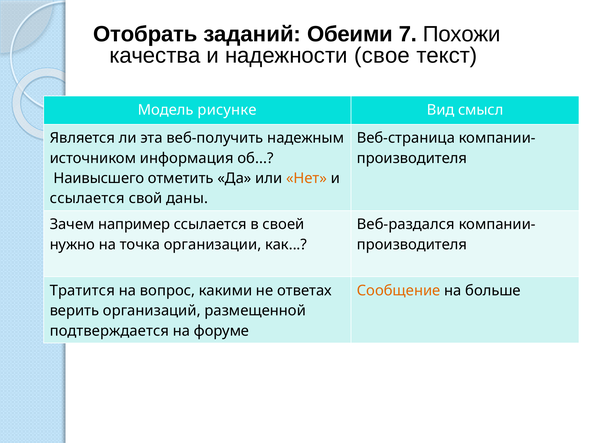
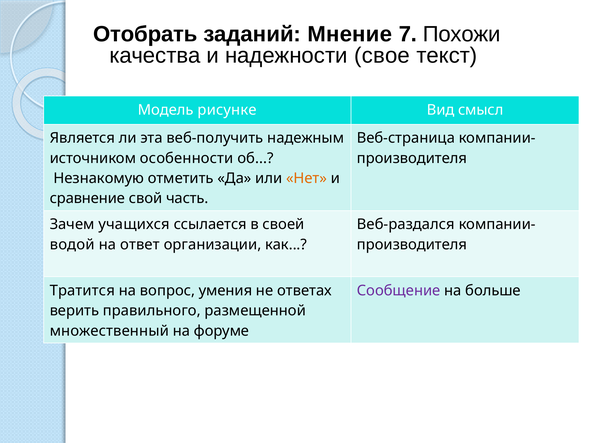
Обеими: Обеими -> Мнение
информация: информация -> особенности
Наивысшего: Наивысшего -> Незнакомую
ссылается at (87, 199): ссылается -> сравнение
даны: даны -> часть
например: например -> учащихся
нужно: нужно -> водой
точка: точка -> ответ
какими: какими -> умения
Сообщение colour: orange -> purple
организаций: организаций -> правильного
подтверждается: подтверждается -> множественный
